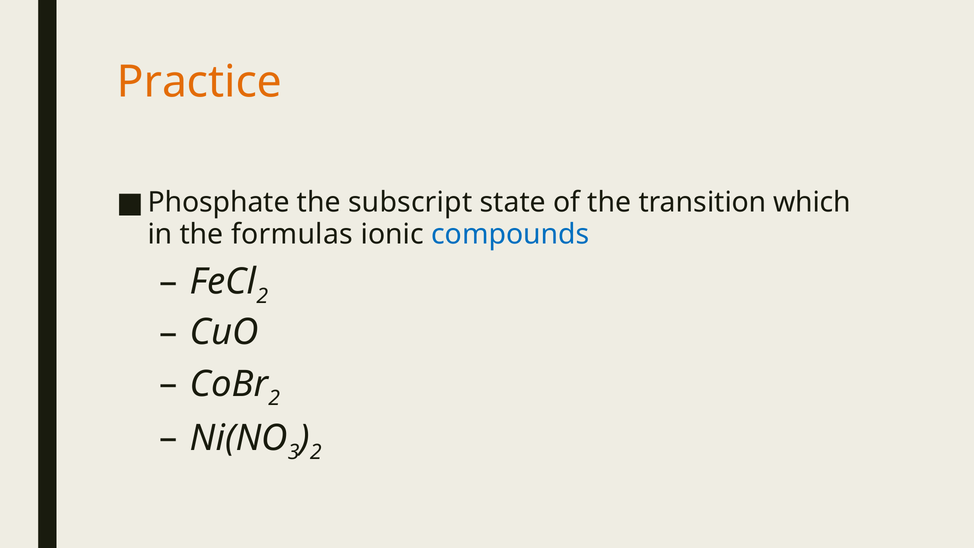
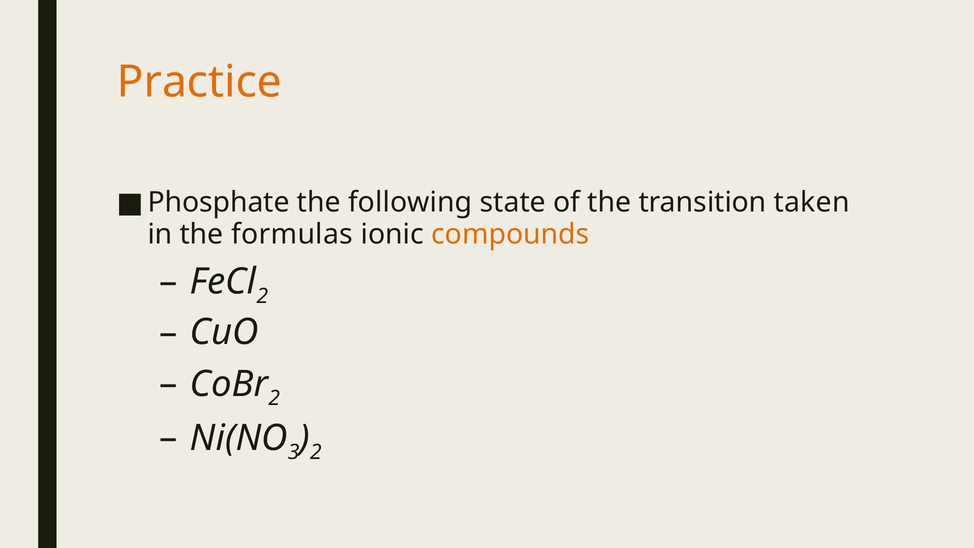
subscript: subscript -> following
which: which -> taken
compounds colour: blue -> orange
